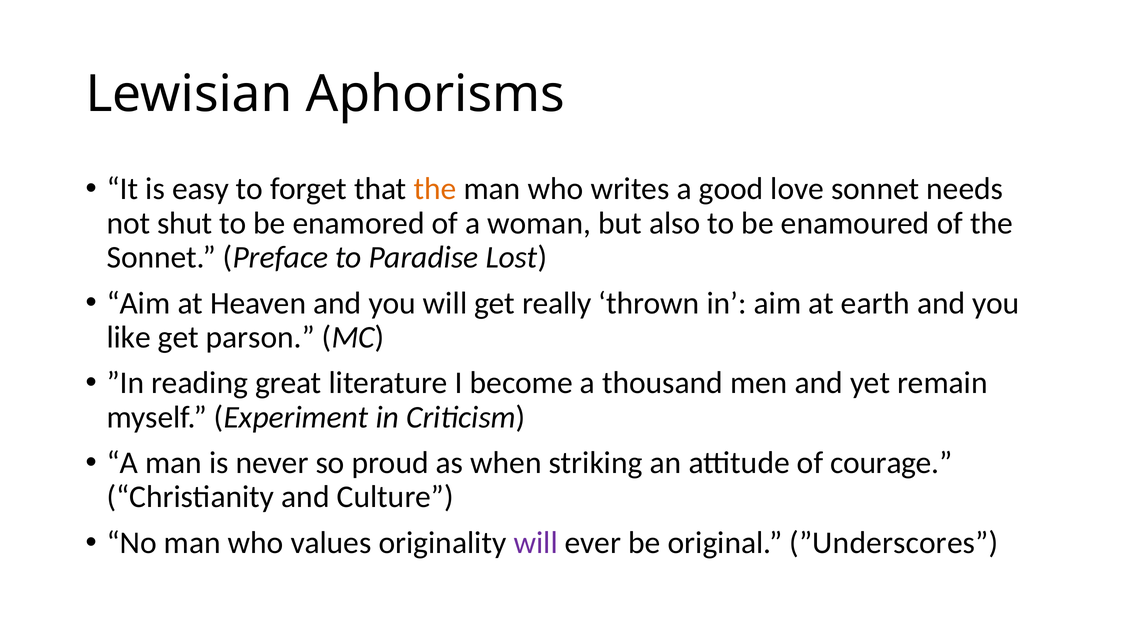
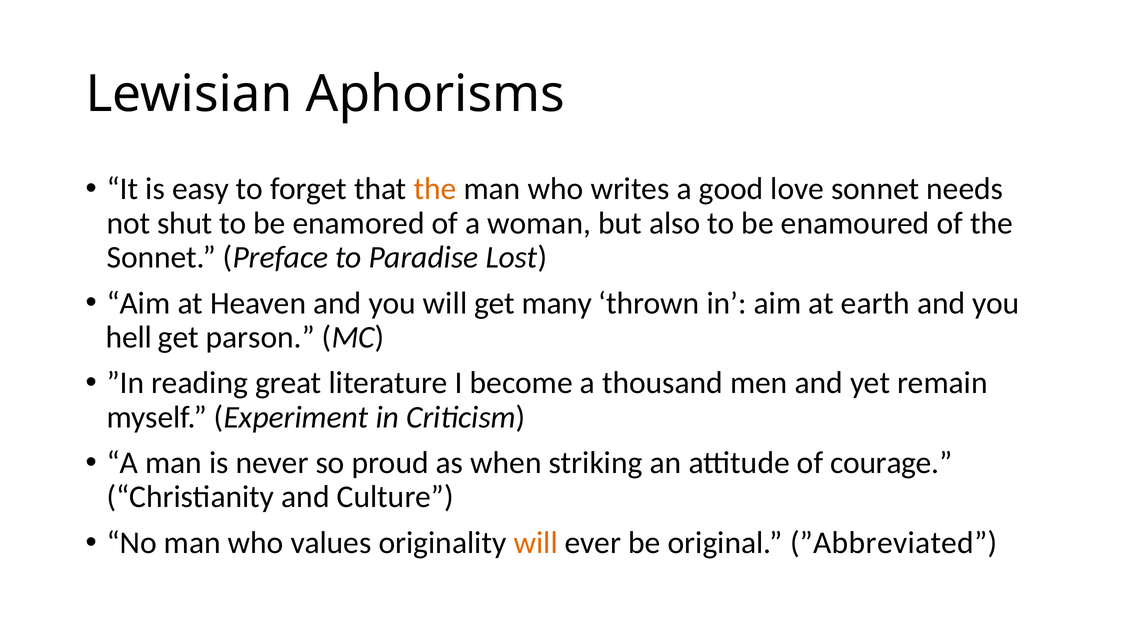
really: really -> many
like: like -> hell
will at (536, 543) colour: purple -> orange
”Underscores: ”Underscores -> ”Abbreviated
